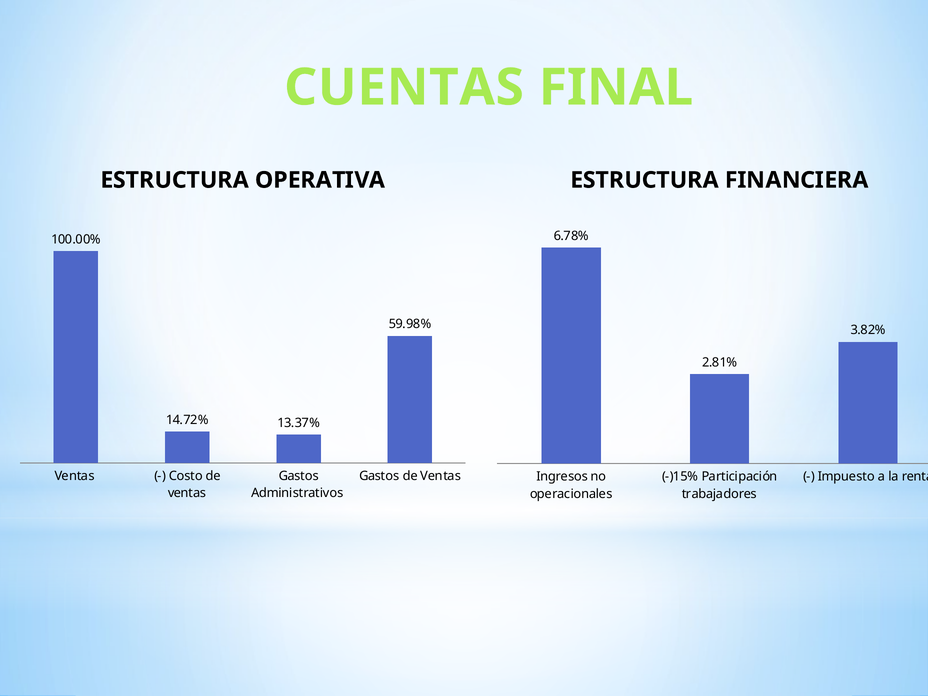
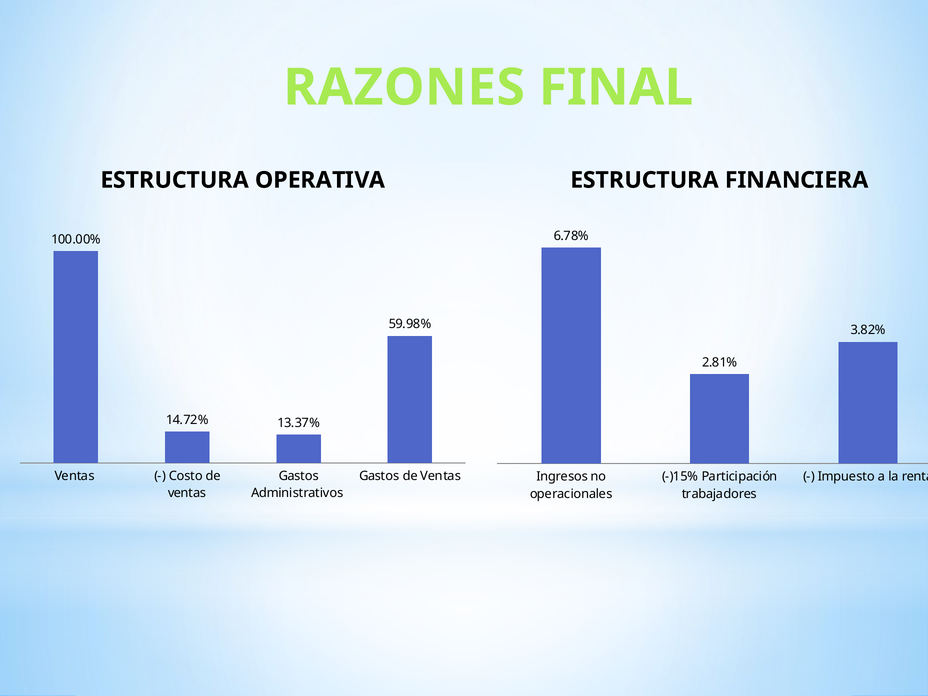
CUENTAS: CUENTAS -> RAZONES
